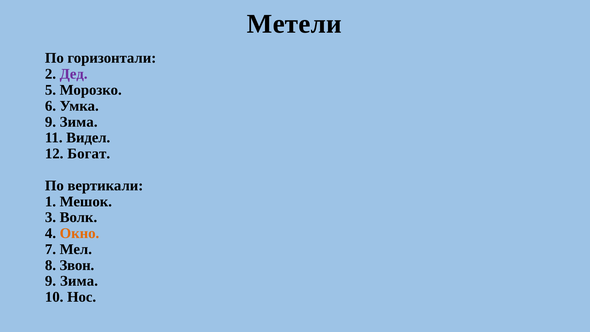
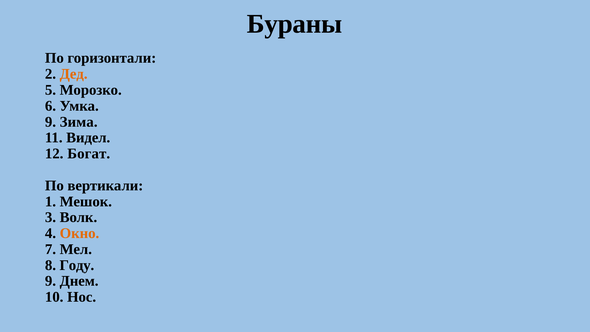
Метели: Метели -> Бураны
Дед colour: purple -> orange
Звон: Звон -> Году
Зима at (79, 281): Зима -> Днем
